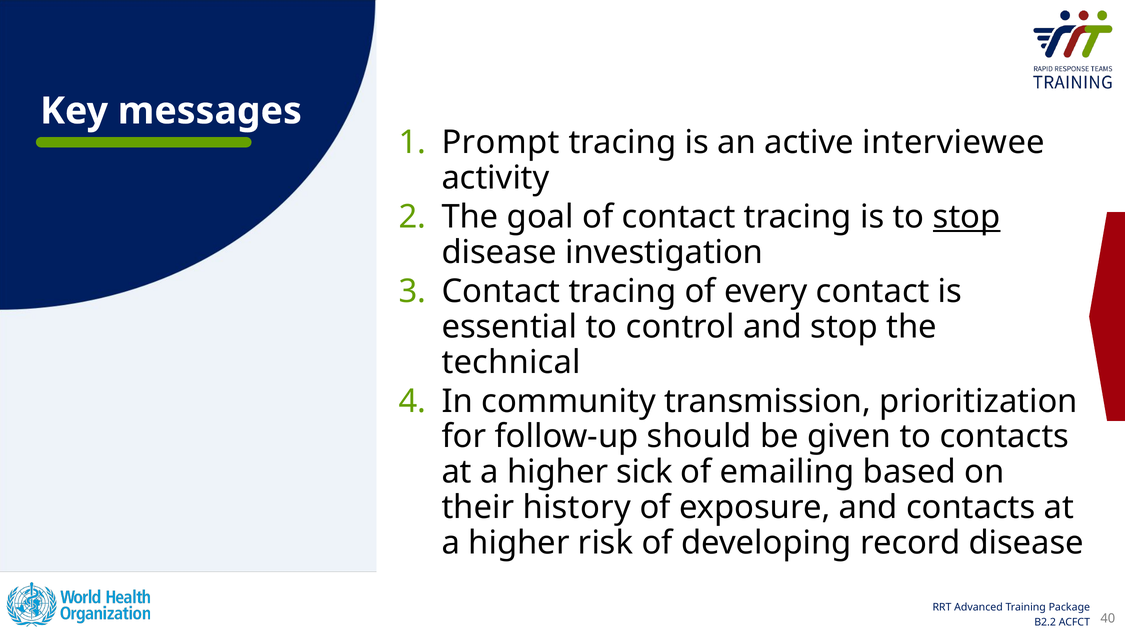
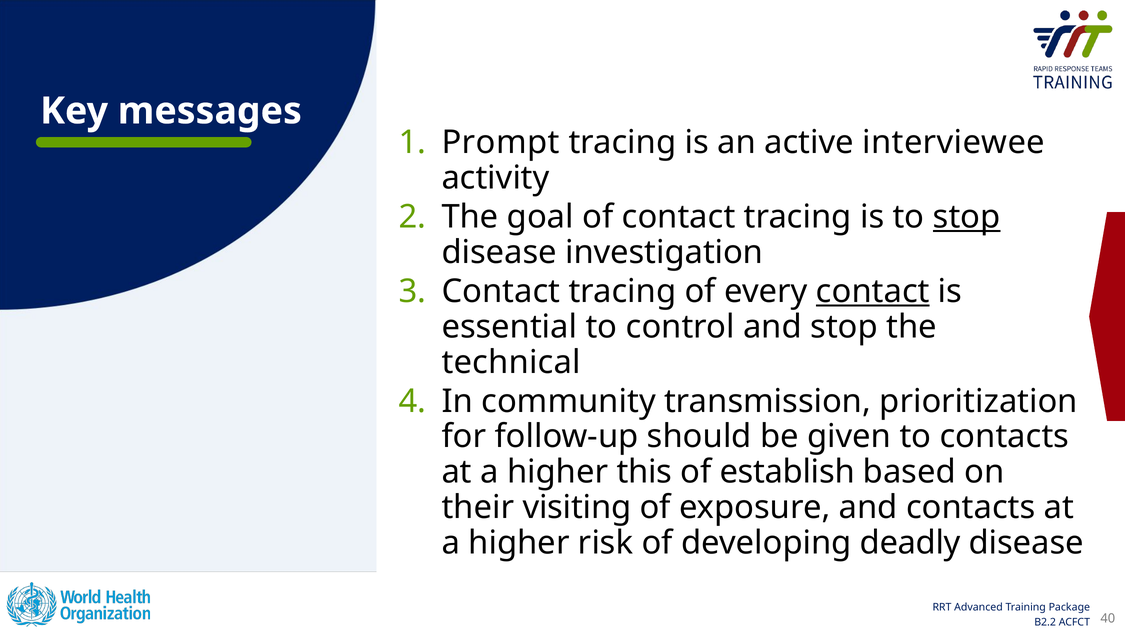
contact at (873, 291) underline: none -> present
sick: sick -> this
emailing: emailing -> establish
history: history -> visiting
record: record -> deadly
